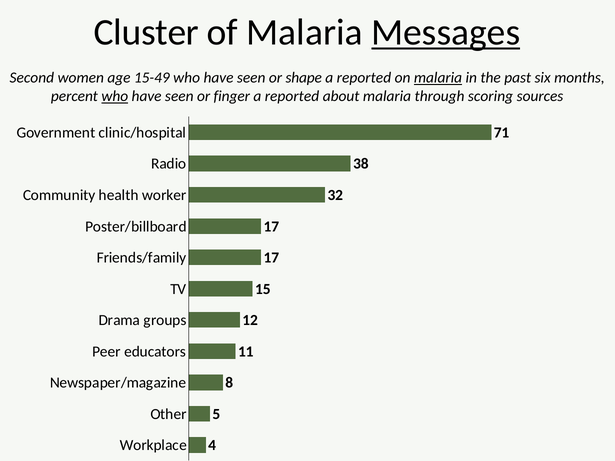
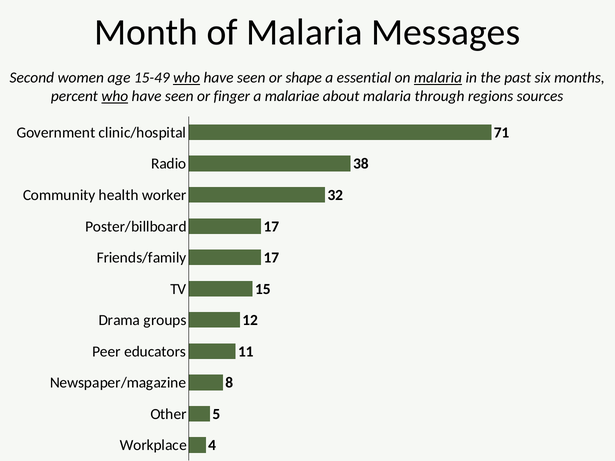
Cluster: Cluster -> Month
Messages underline: present -> none
who at (187, 78) underline: none -> present
reported at (364, 78): reported -> essential
reported at (292, 96): reported -> malariae
scoring: scoring -> regions
